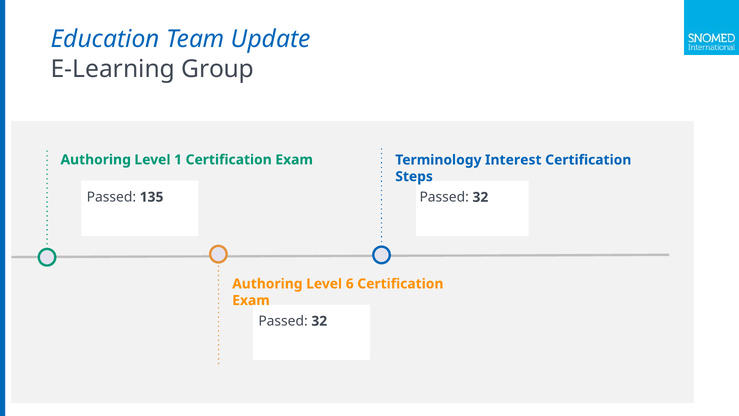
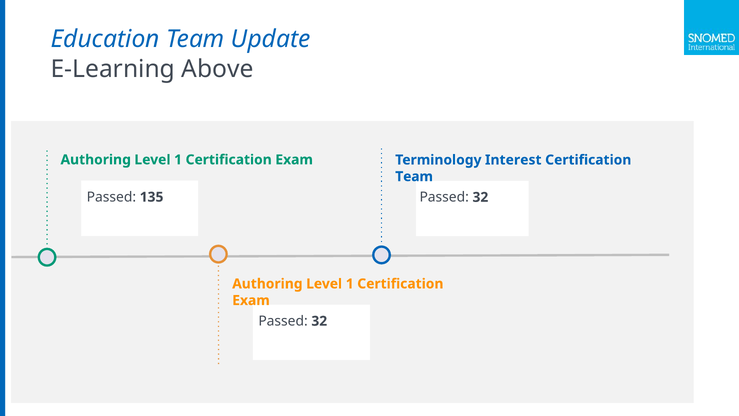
Group: Group -> Above
Steps at (414, 176): Steps -> Team
6 at (350, 284): 6 -> 1
